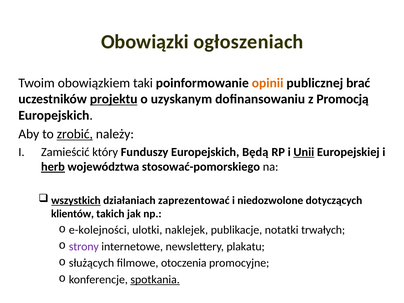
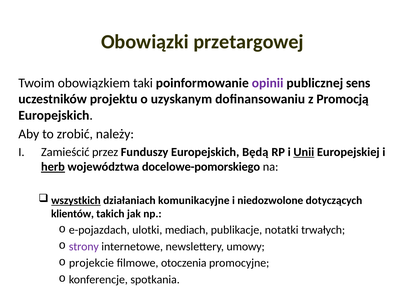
ogłoszeniach: ogłoszeniach -> przetargowej
opinii colour: orange -> purple
brać: brać -> sens
projektu underline: present -> none
zrobić underline: present -> none
który: który -> przez
stosować-pomorskiego: stosować-pomorskiego -> docelowe-pomorskiego
zaprezentować: zaprezentować -> komunikacyjne
e-kolejności: e-kolejności -> e-pojazdach
naklejek: naklejek -> mediach
plakatu: plakatu -> umowy
służących: służących -> projekcie
spotkania underline: present -> none
